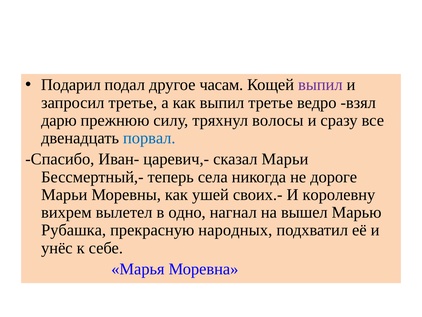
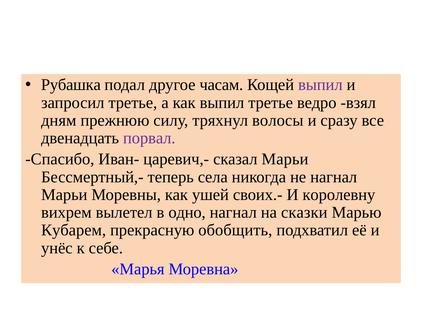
Подарил: Подарил -> Рубашка
дарю: дарю -> дням
порвал colour: blue -> purple
не дороге: дороге -> нагнал
вышел: вышел -> сказки
Рубашка: Рубашка -> Кубарем
народных: народных -> обобщить
